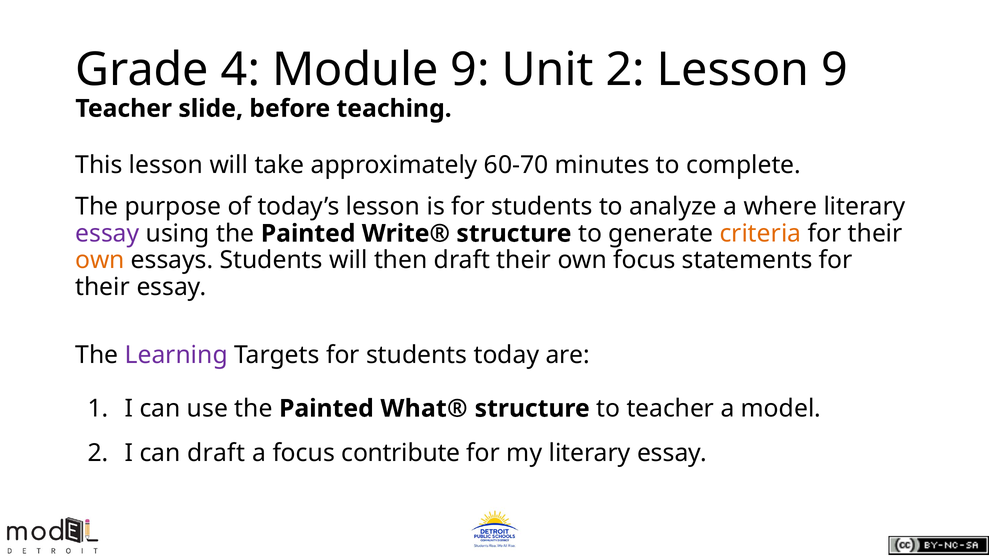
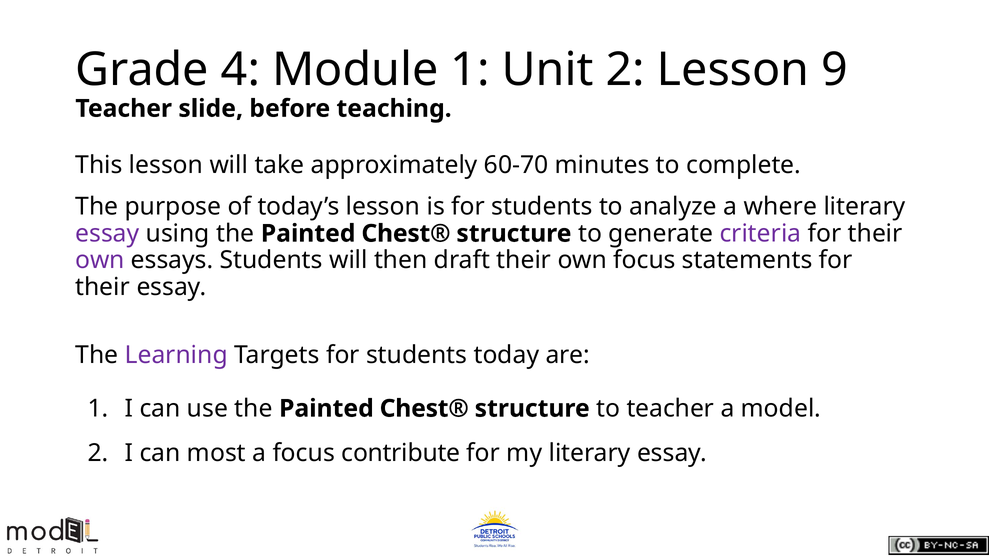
Module 9: 9 -> 1
using the Painted Write®: Write® -> Chest®
criteria colour: orange -> purple
own at (100, 260) colour: orange -> purple
use the Painted What®: What® -> Chest®
can draft: draft -> most
